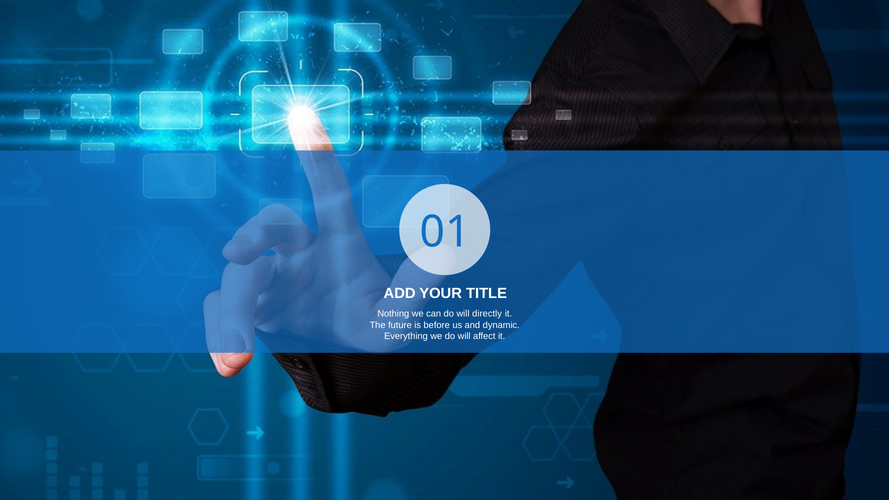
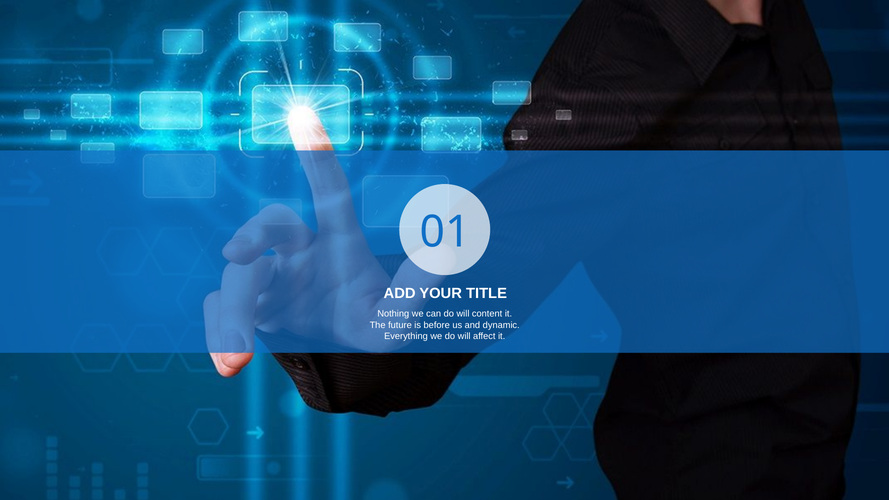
directly: directly -> content
